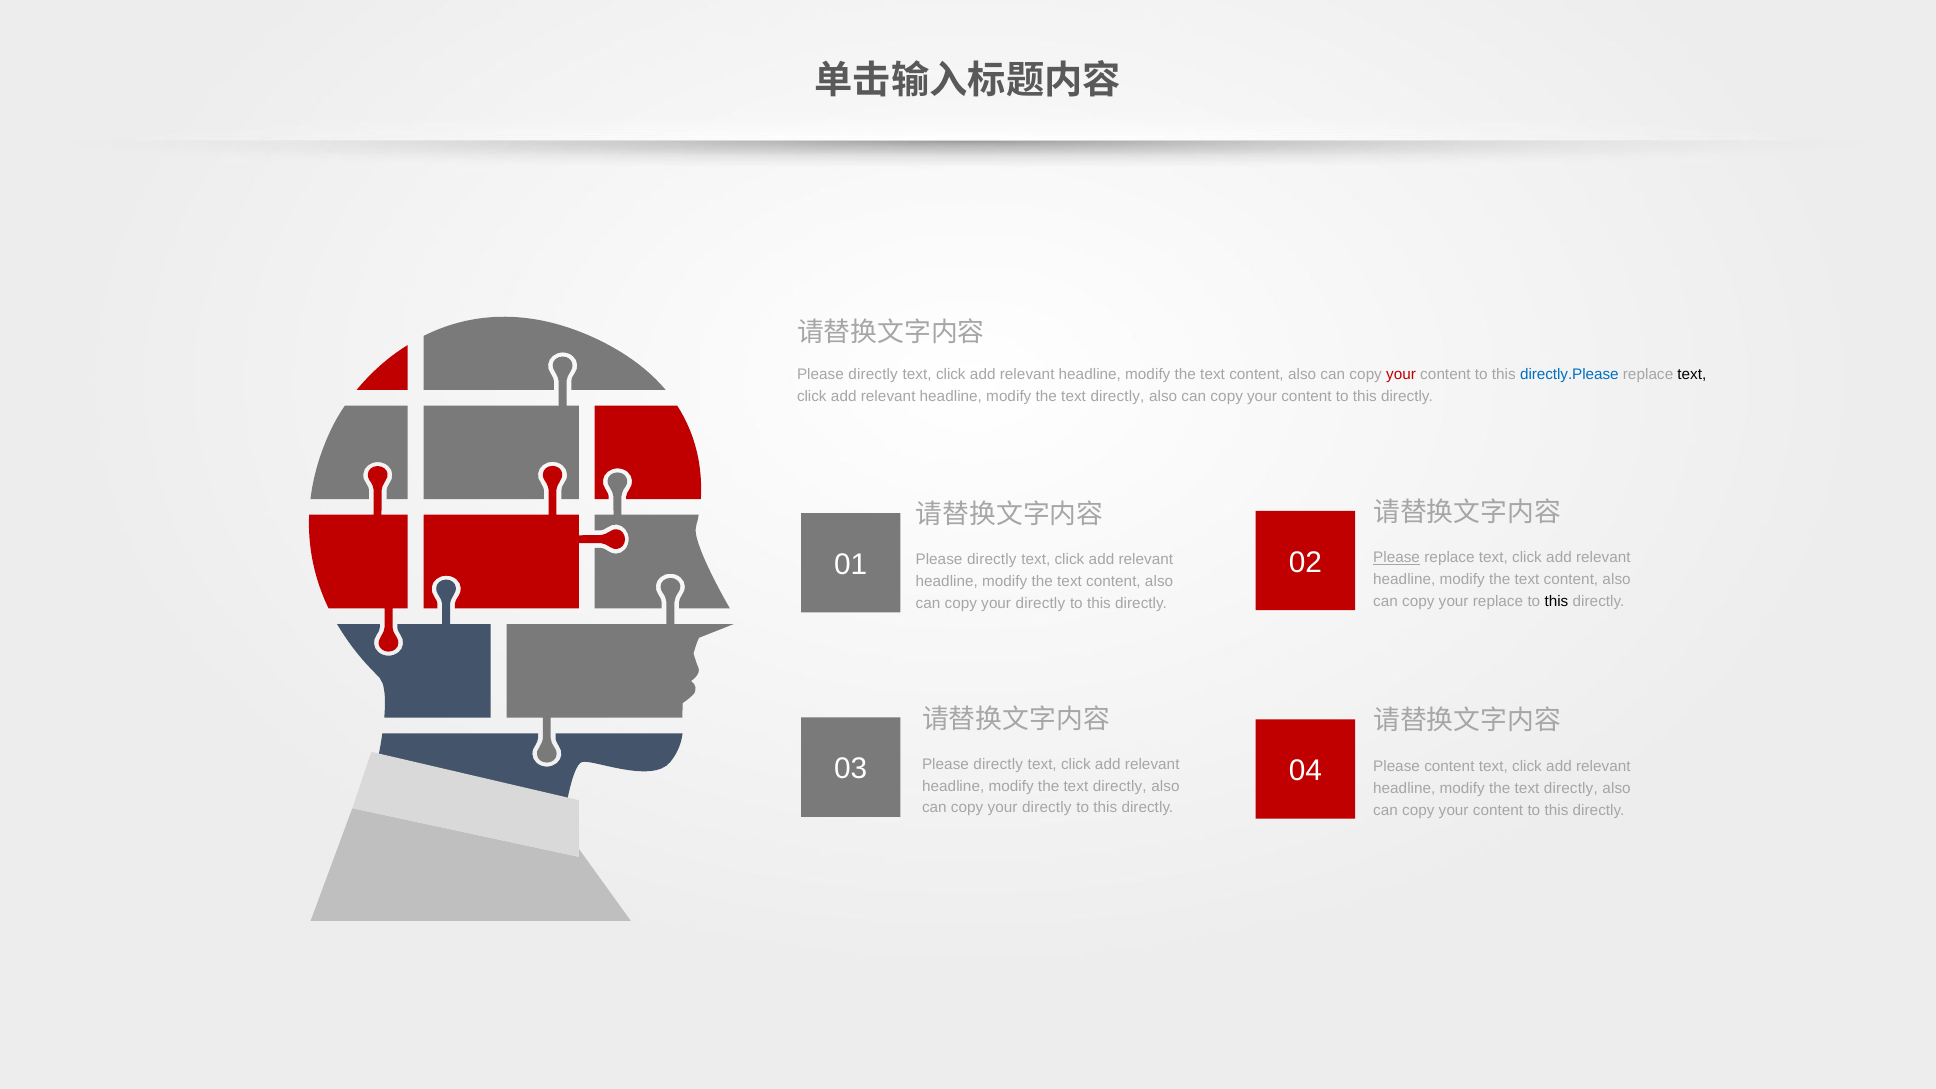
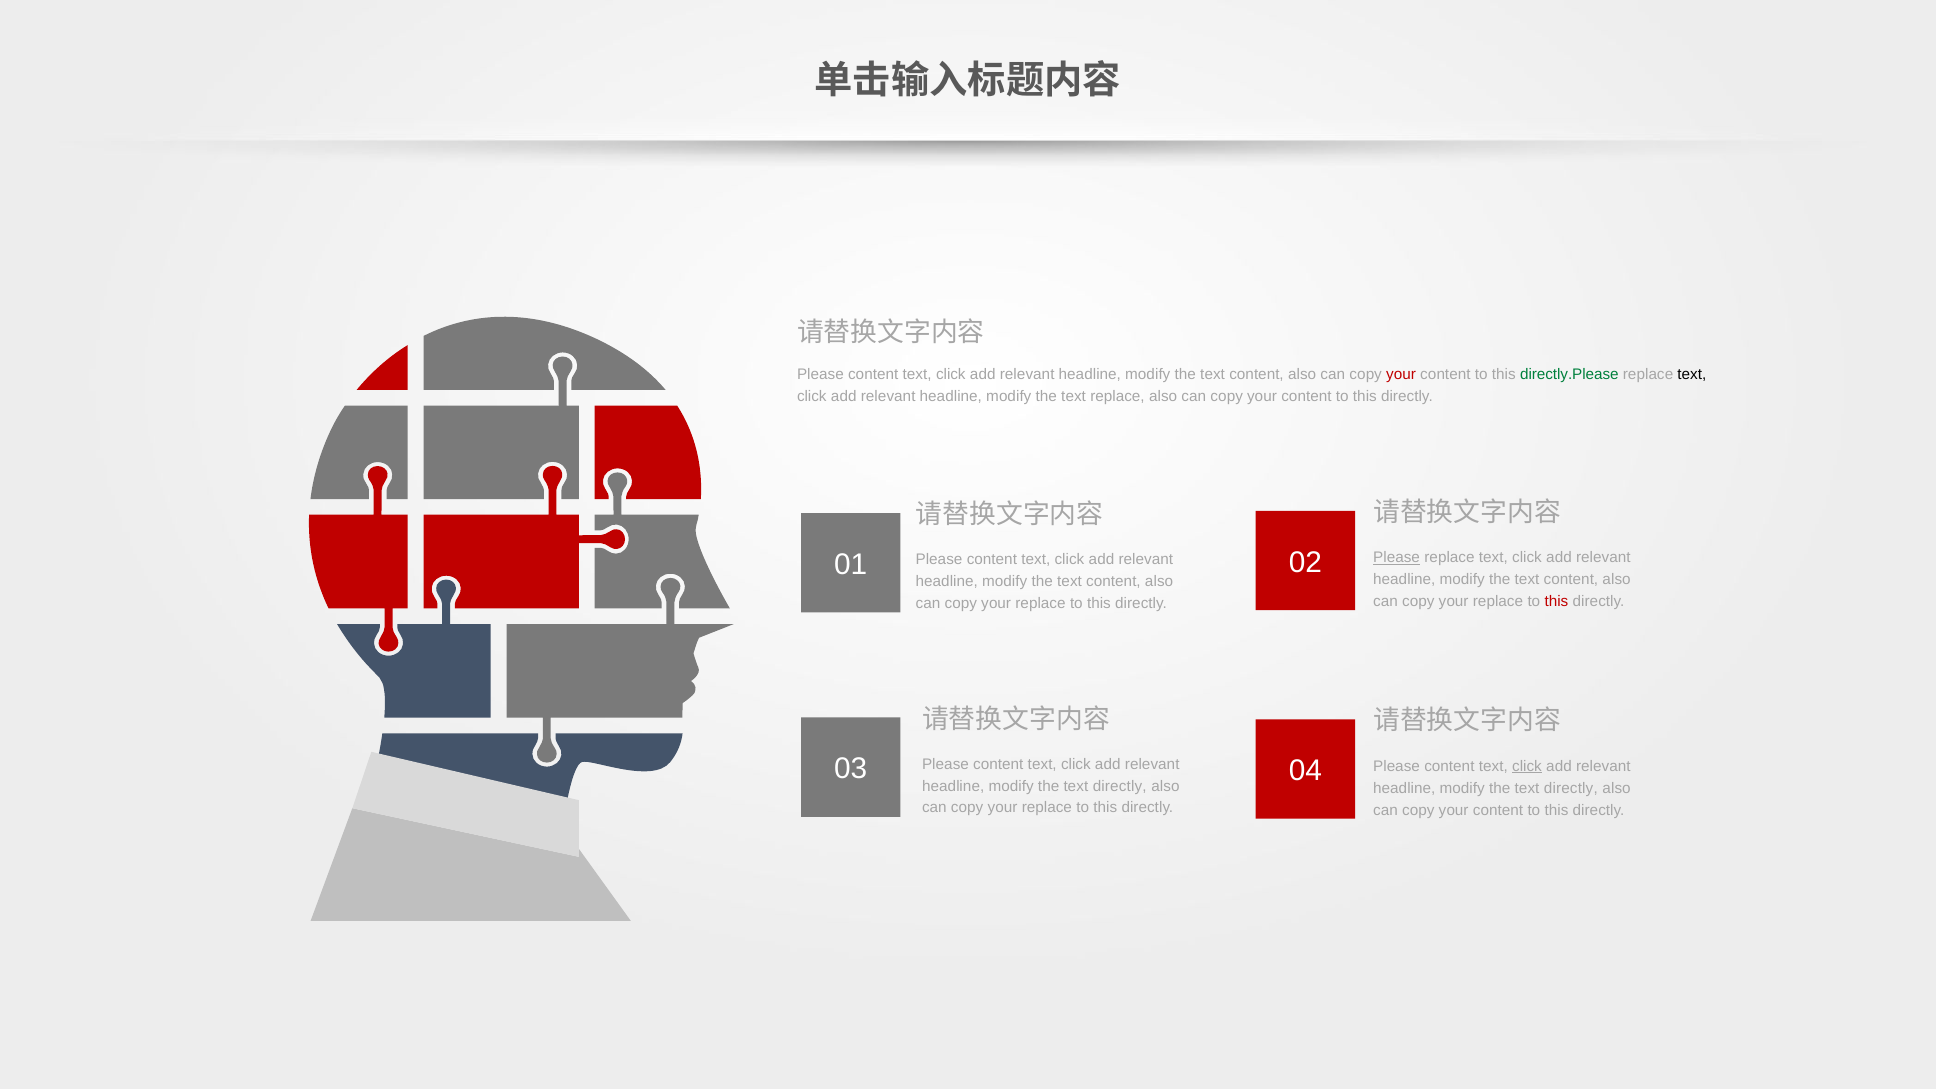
directly at (873, 374): directly -> content
directly.Please colour: blue -> green
directly at (1117, 396): directly -> replace
directly at (992, 560): directly -> content
this at (1556, 601) colour: black -> red
directly at (1040, 604): directly -> replace
directly at (998, 764): directly -> content
click at (1527, 766) underline: none -> present
directly at (1047, 808): directly -> replace
